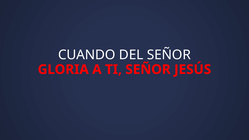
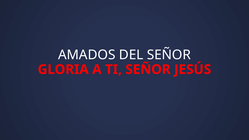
CUANDO: CUANDO -> AMADOS
